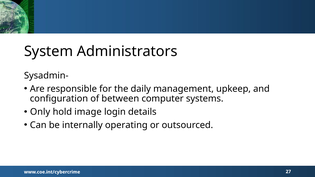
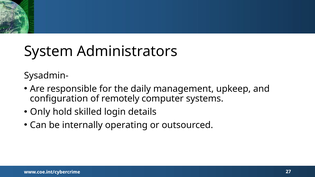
between: between -> remotely
image: image -> skilled
